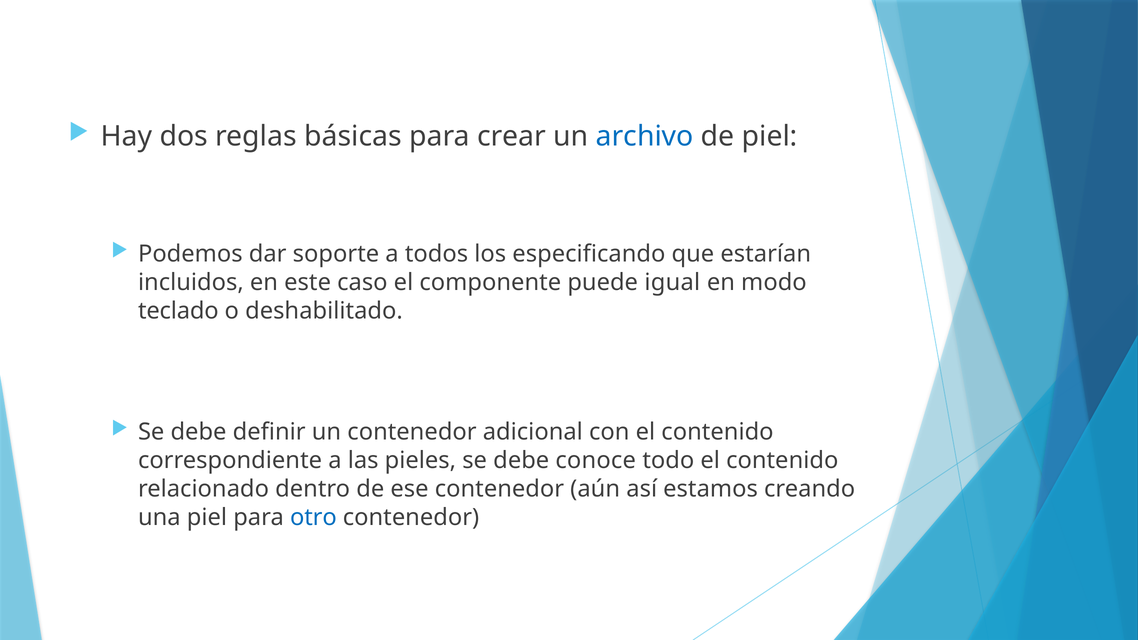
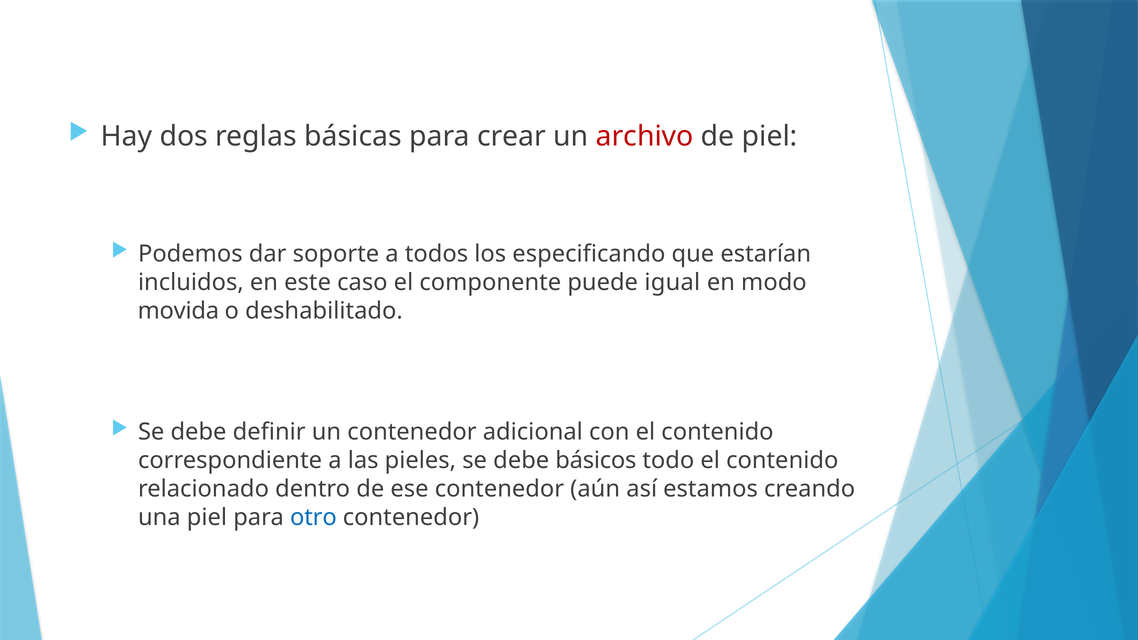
archivo colour: blue -> red
teclado: teclado -> movida
conoce: conoce -> básicos
